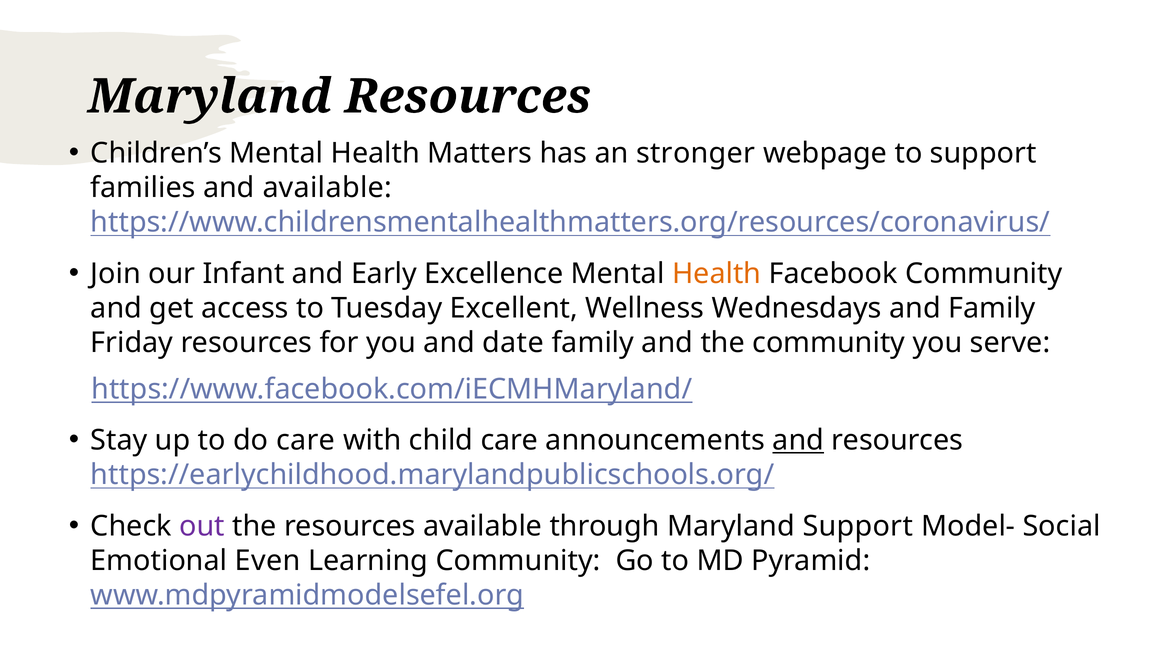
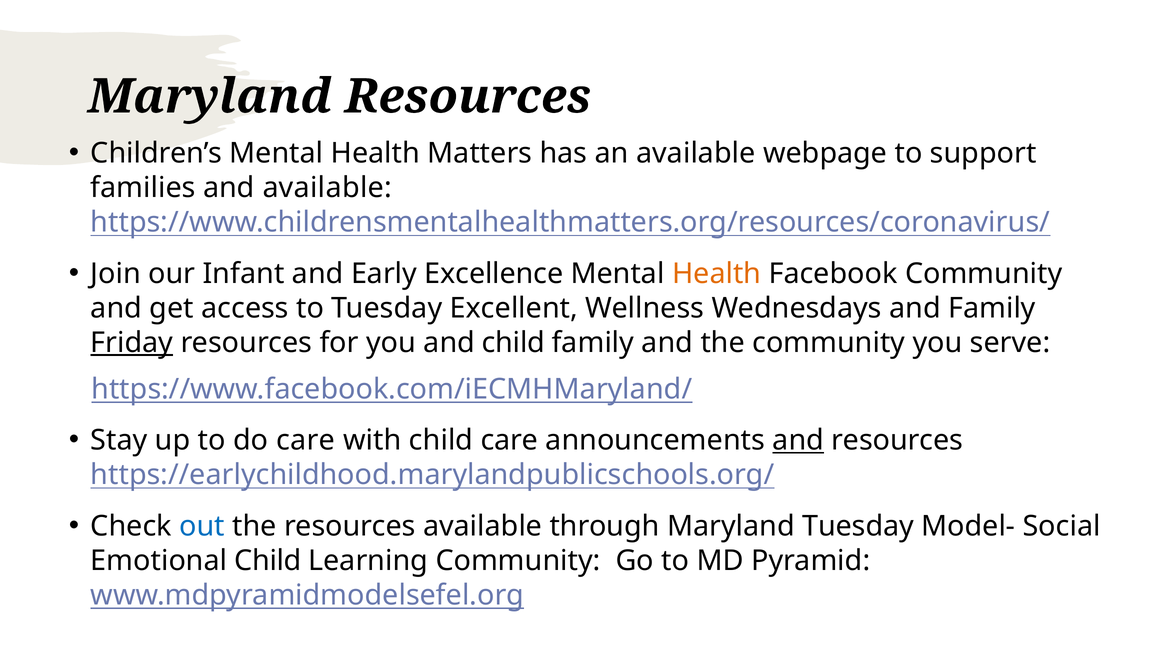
an stronger: stronger -> available
Friday underline: none -> present
and date: date -> child
out colour: purple -> blue
Maryland Support: Support -> Tuesday
Emotional Even: Even -> Child
